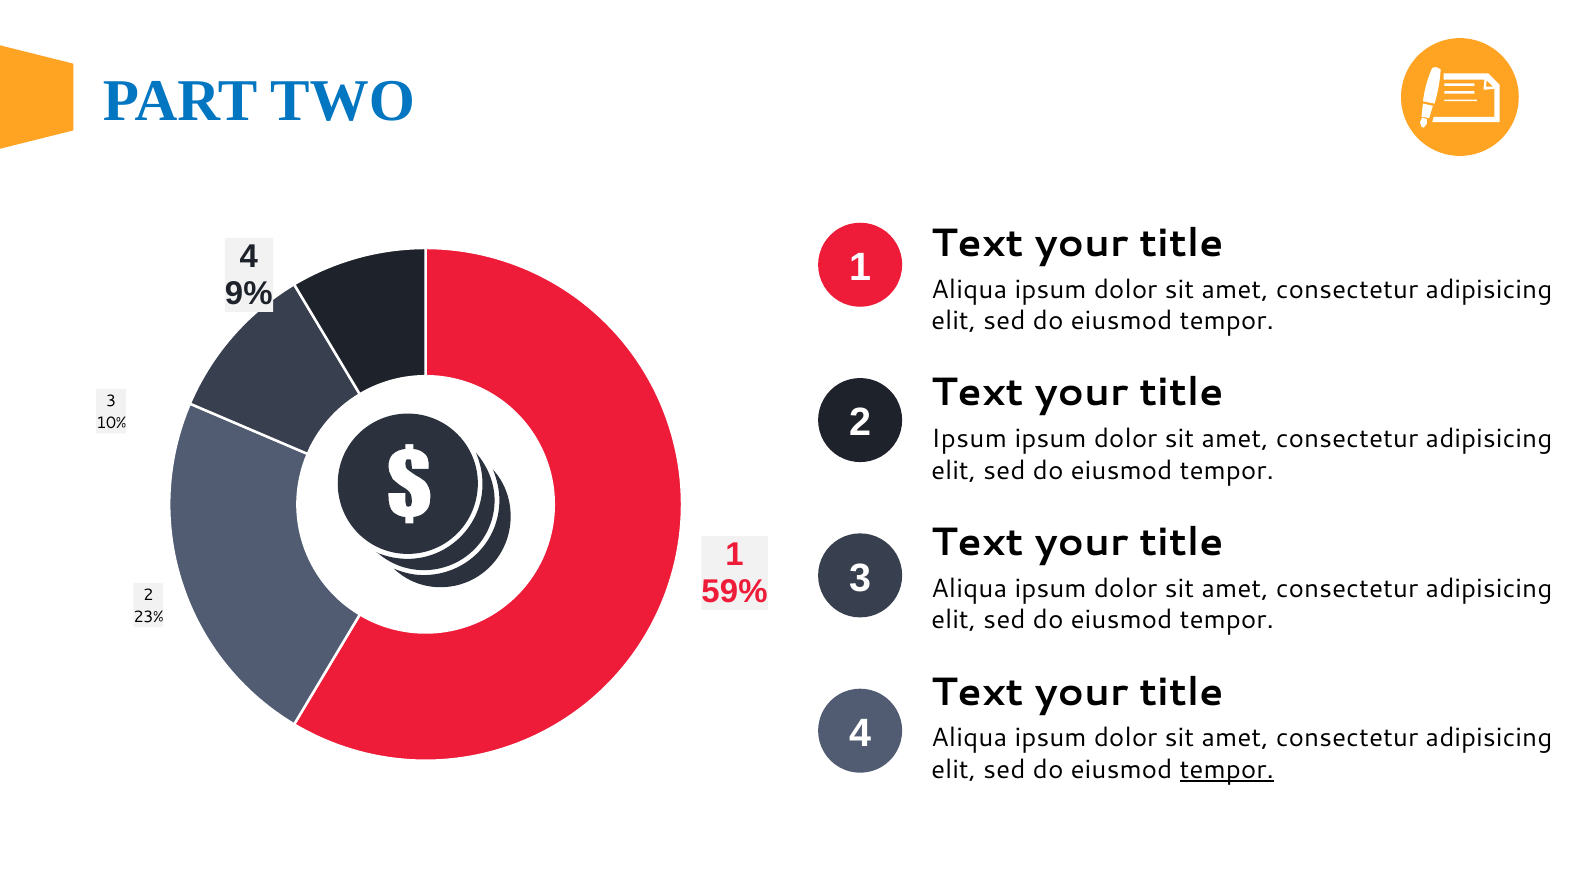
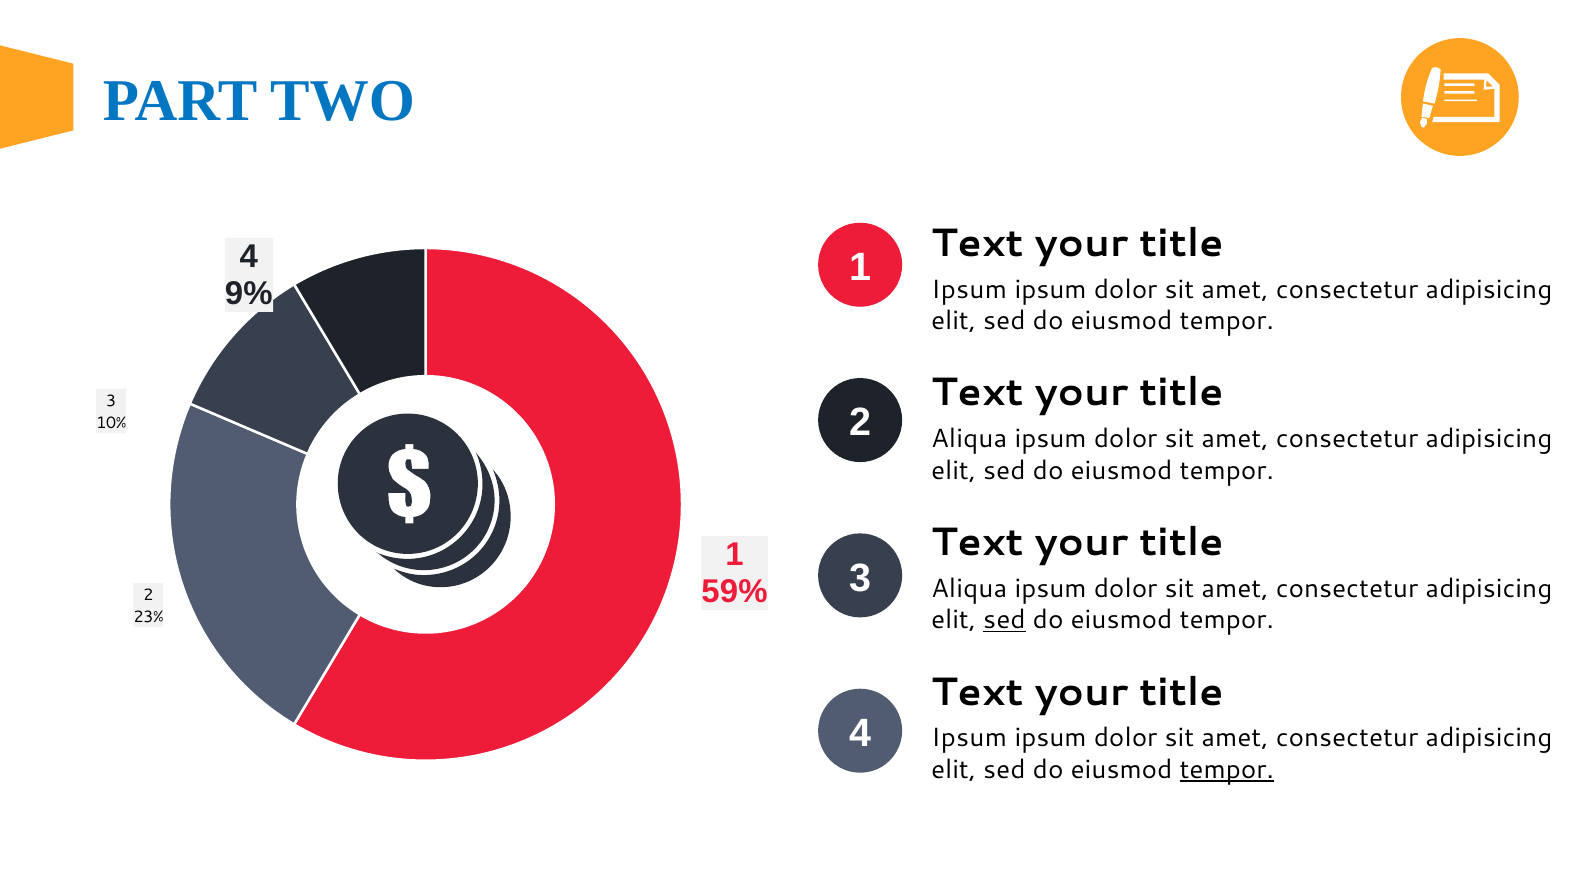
Aliqua at (969, 289): Aliqua -> Ipsum
Ipsum at (969, 439): Ipsum -> Aliqua
sed at (1004, 620) underline: none -> present
Aliqua at (969, 738): Aliqua -> Ipsum
